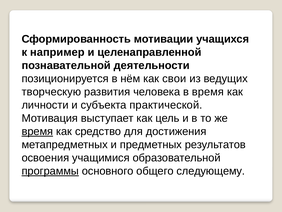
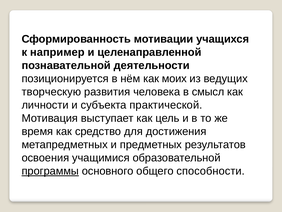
свои: свои -> моих
в время: время -> смысл
время at (37, 131) underline: present -> none
следующему: следующему -> способности
